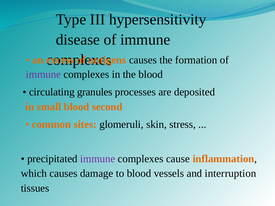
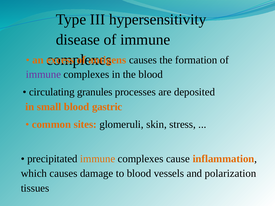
second: second -> gastric
immune at (98, 159) colour: purple -> orange
interruption: interruption -> polarization
